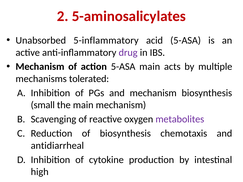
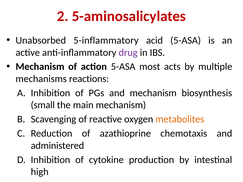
5-ASA main: main -> most
tolerated: tolerated -> reactions
metabolites colour: purple -> orange
of biosynthesis: biosynthesis -> azathioprine
antidiarrheal: antidiarrheal -> administered
